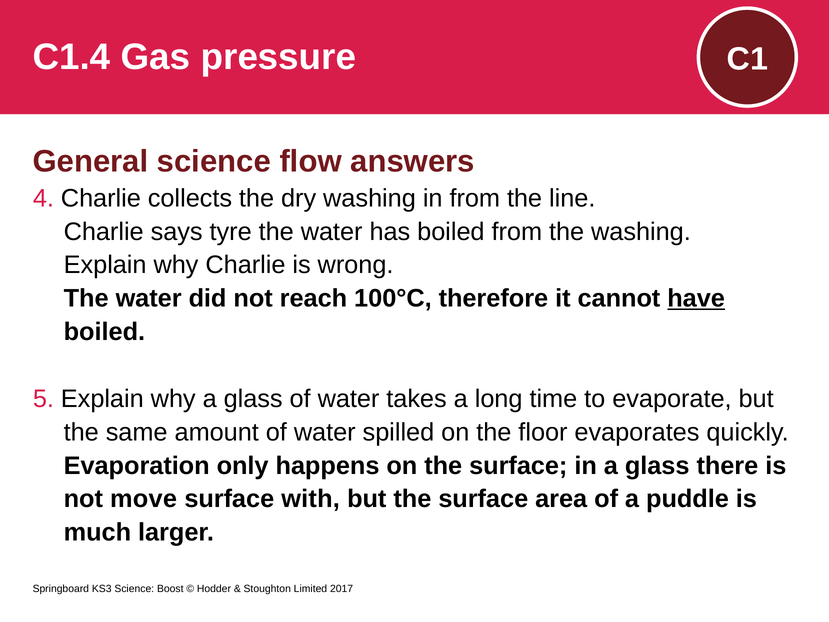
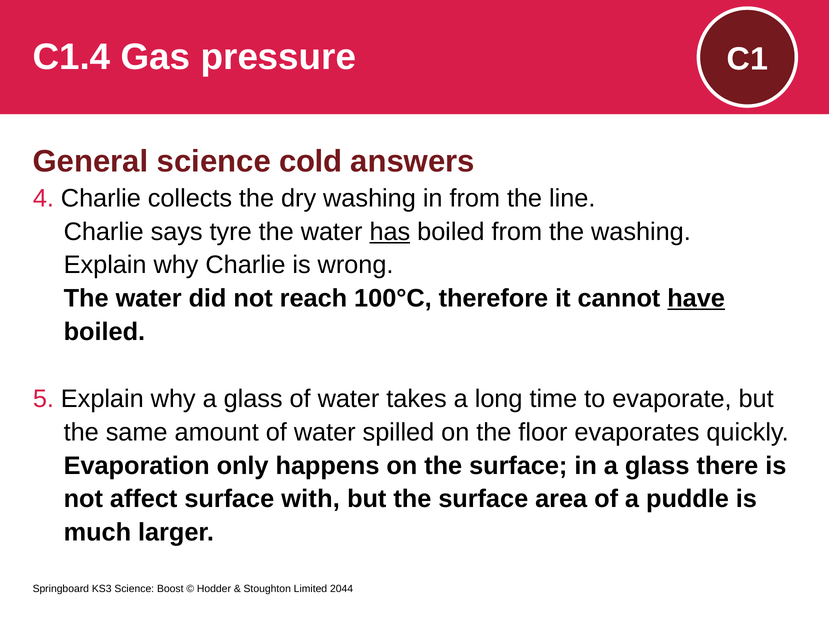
flow: flow -> cold
has underline: none -> present
move: move -> affect
2017: 2017 -> 2044
